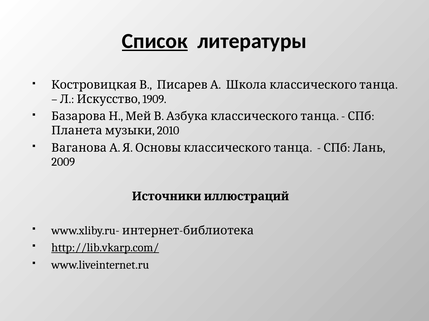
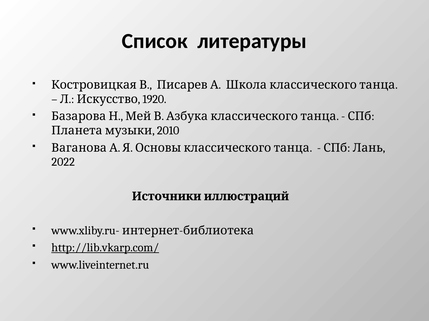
Список underline: present -> none
1909: 1909 -> 1920
2009: 2009 -> 2022
